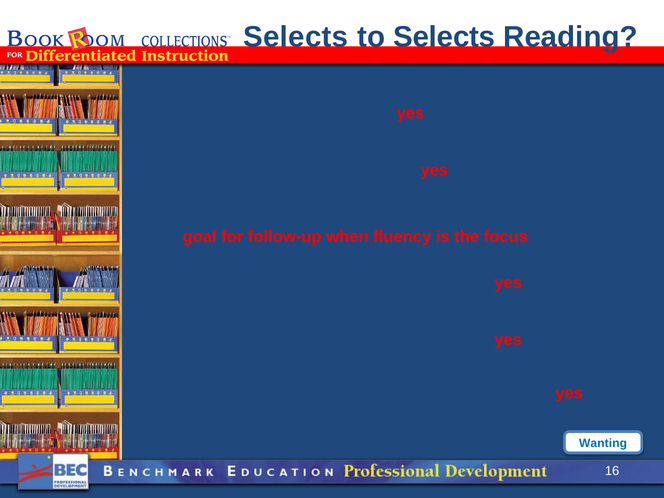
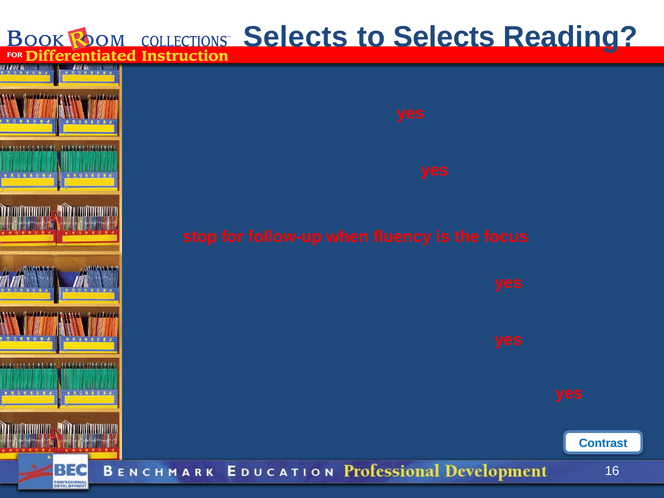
goal: goal -> stop
Wanting: Wanting -> Contrast
